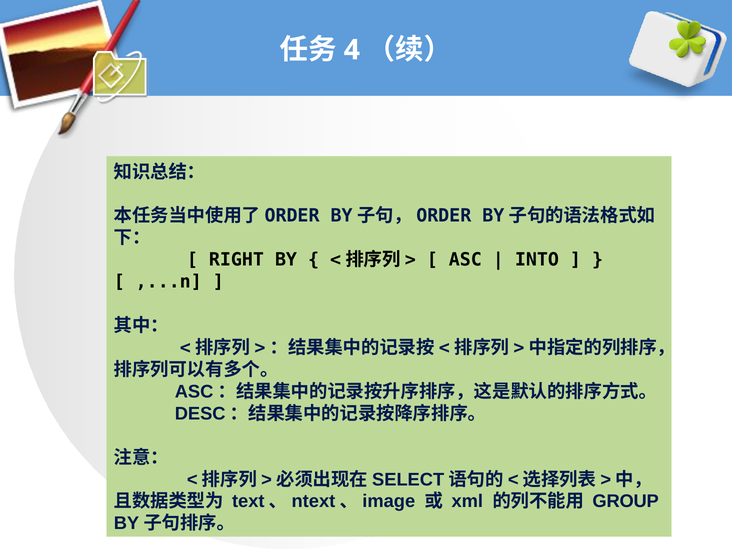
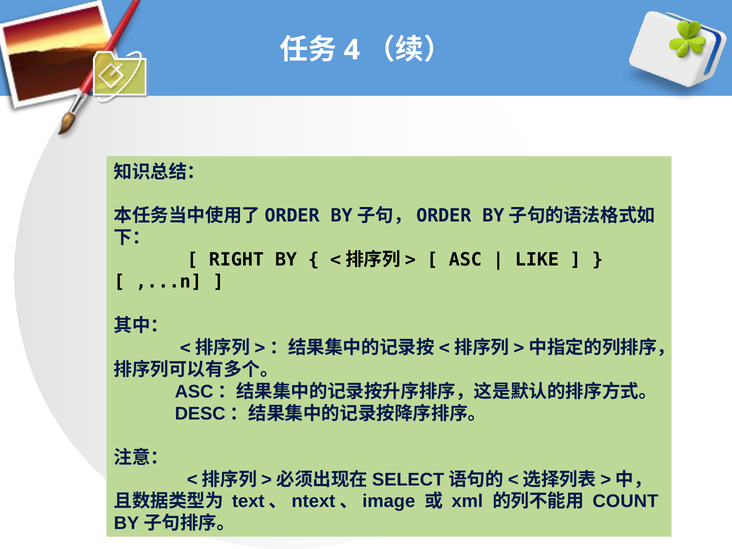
INTO: INTO -> LIKE
GROUP: GROUP -> COUNT
